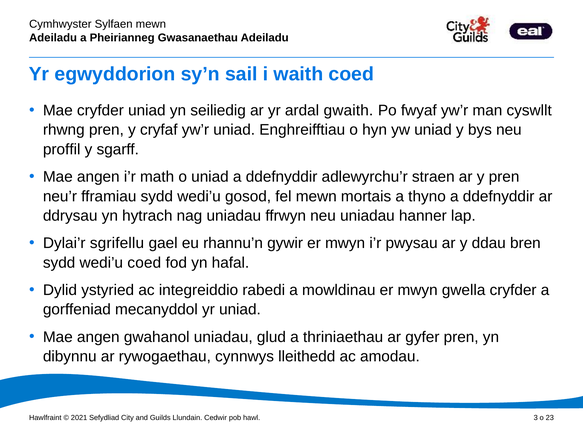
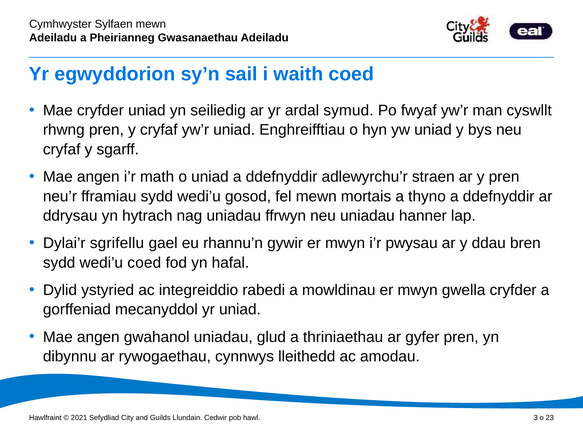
gwaith: gwaith -> symud
proffil at (62, 149): proffil -> cryfaf
